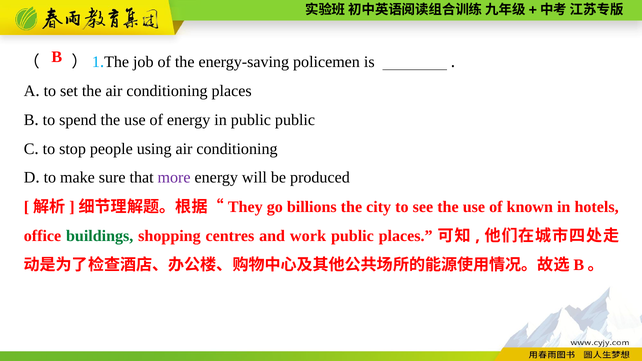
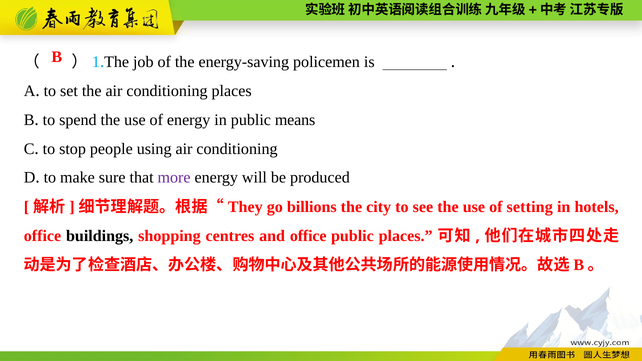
public public: public -> means
known: known -> setting
buildings colour: green -> black
and work: work -> office
